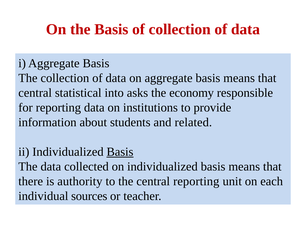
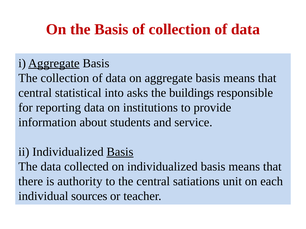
Aggregate at (54, 63) underline: none -> present
economy: economy -> buildings
related: related -> service
central reporting: reporting -> satiations
